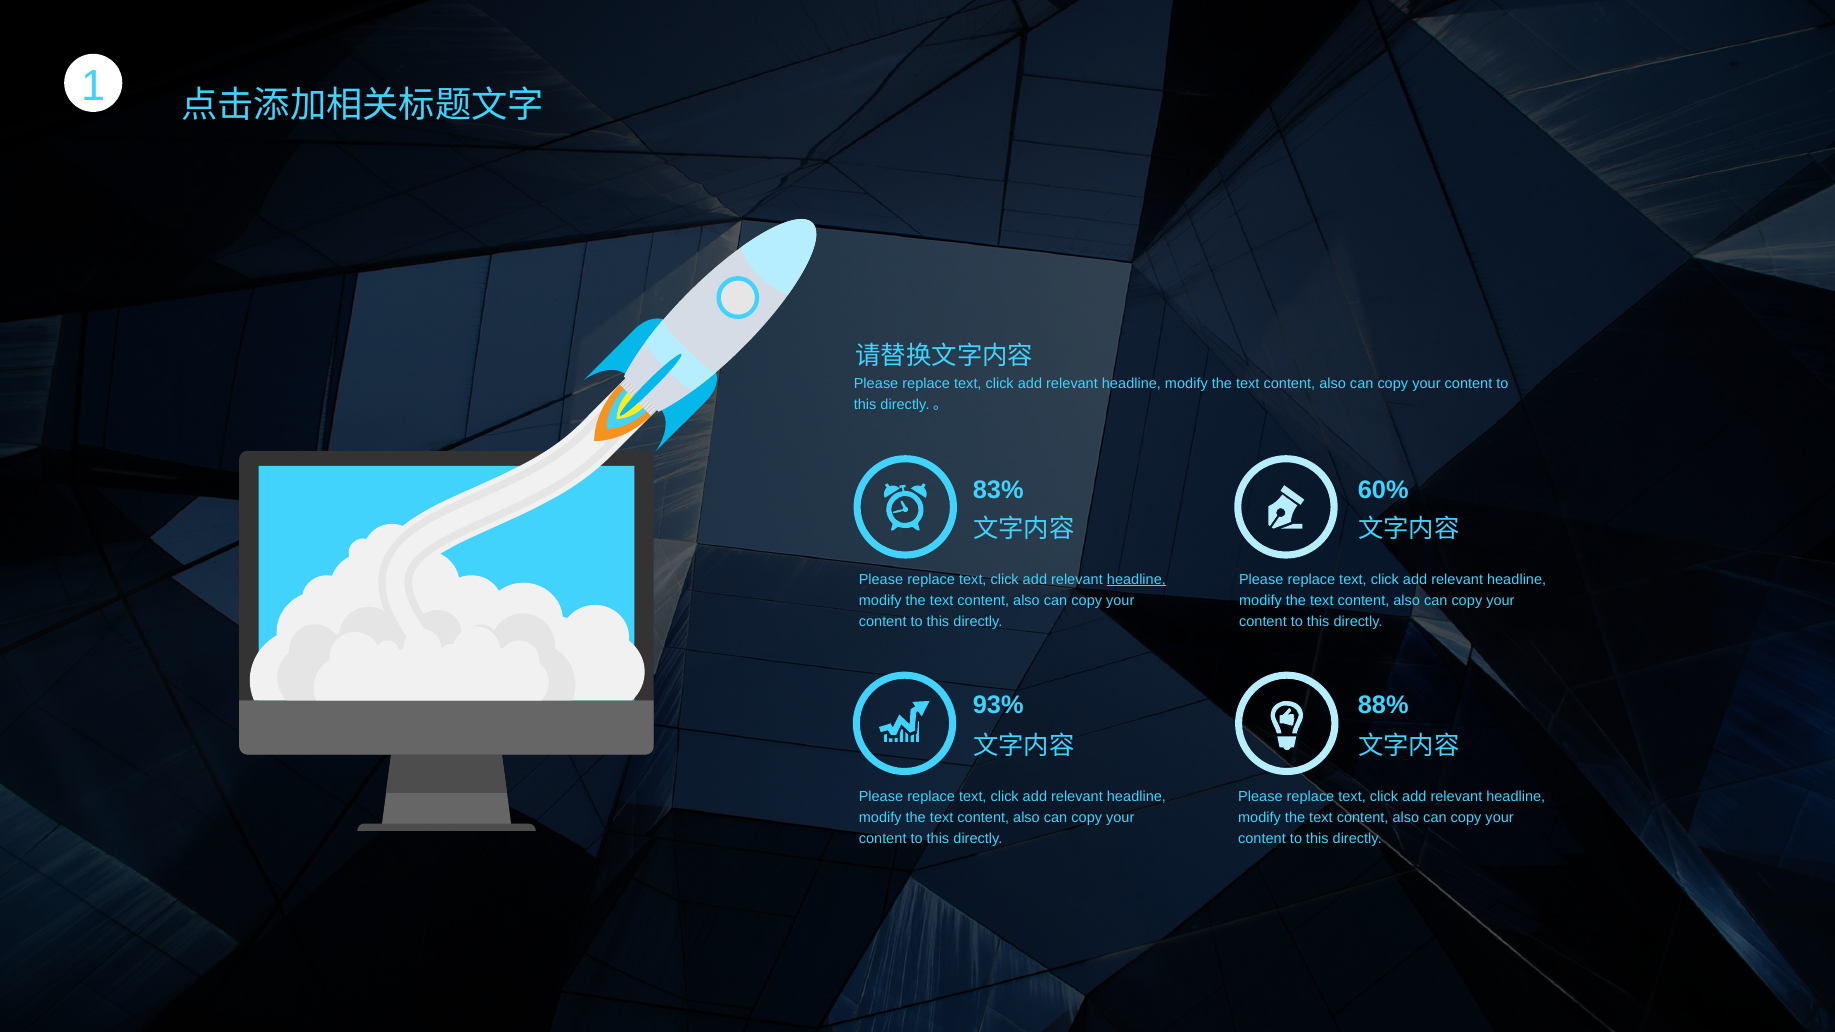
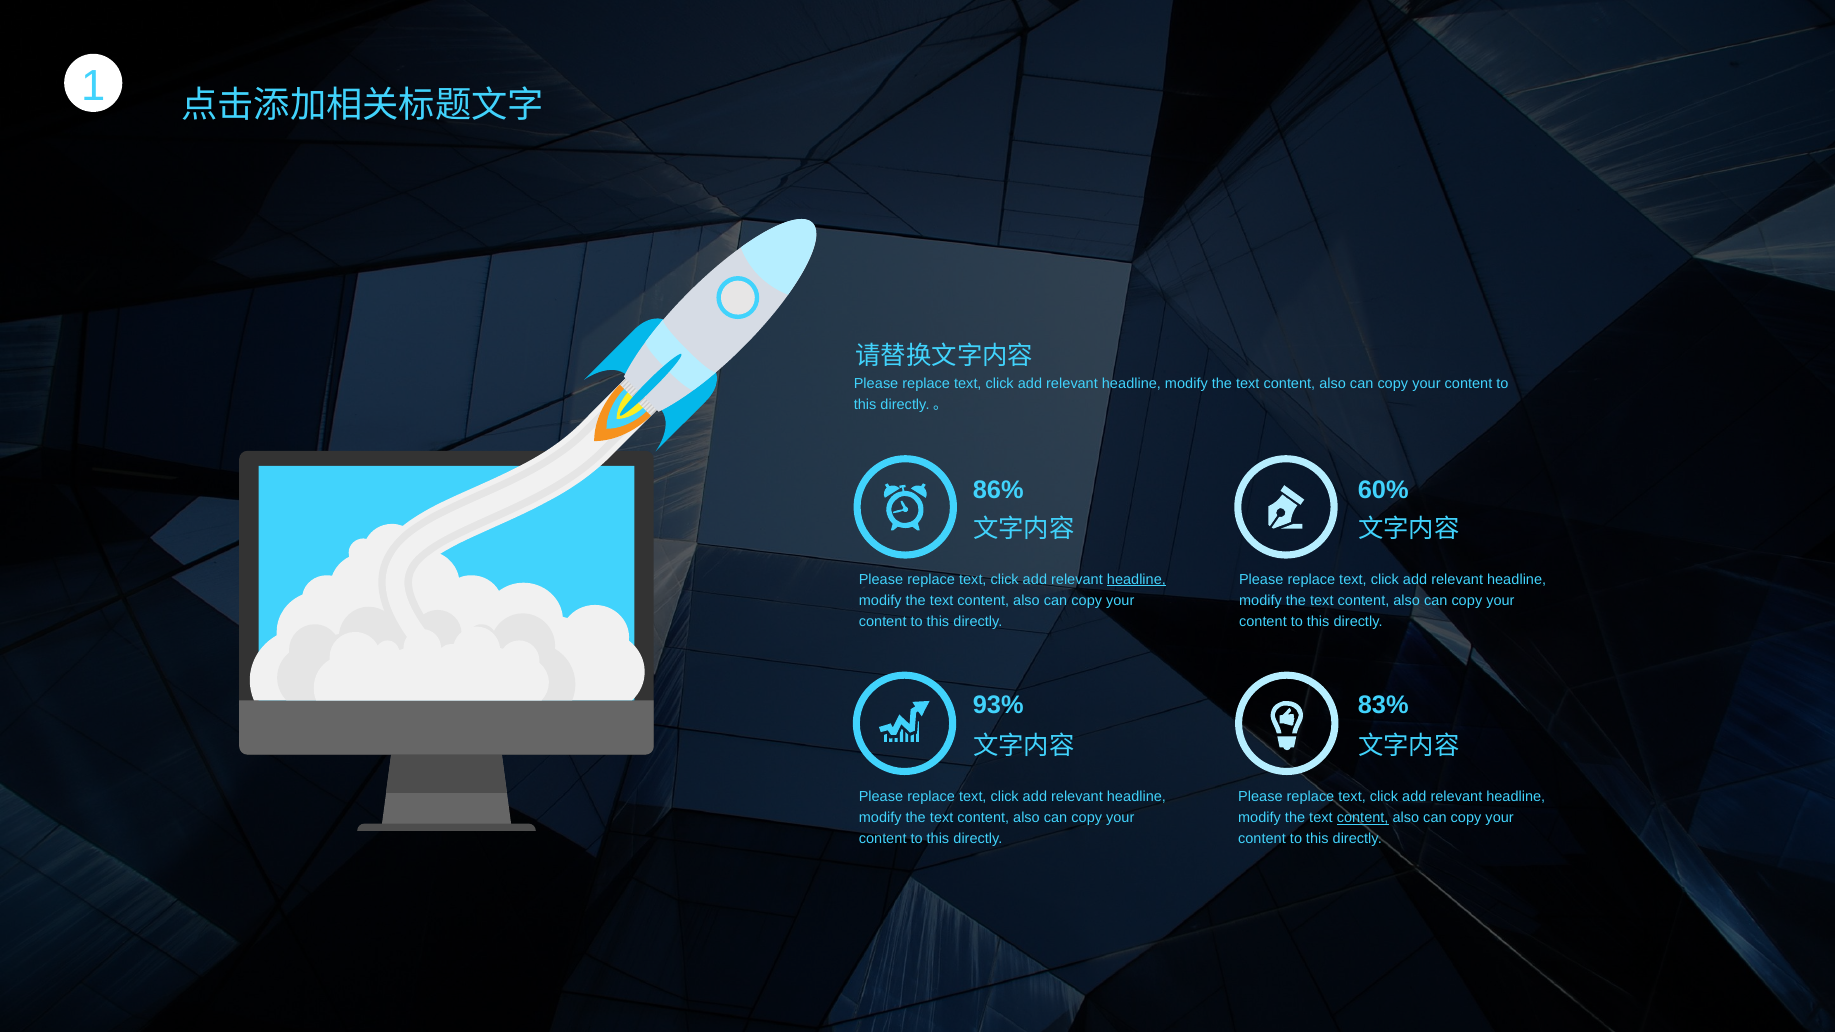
83%: 83% -> 86%
88%: 88% -> 83%
content at (1363, 818) underline: none -> present
